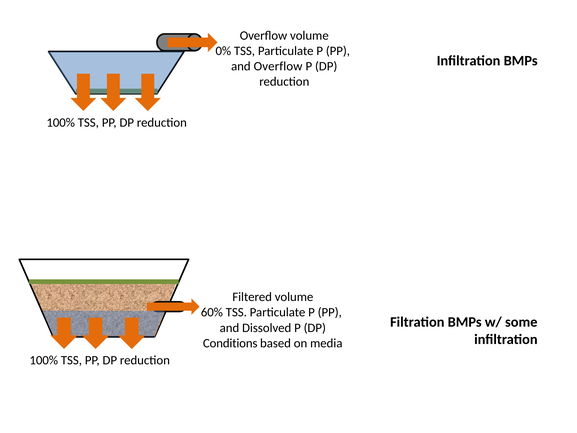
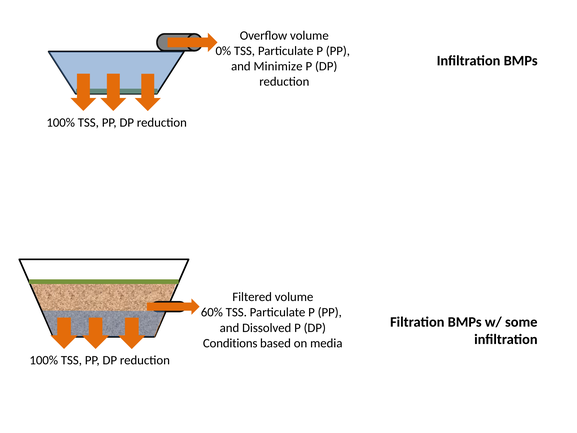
and Overflow: Overflow -> Minimize
